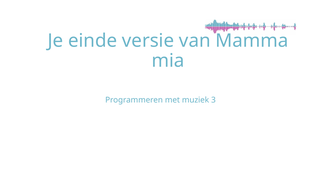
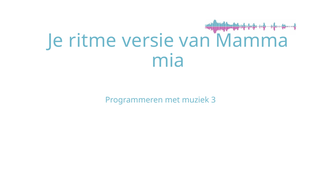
einde: einde -> ritme
